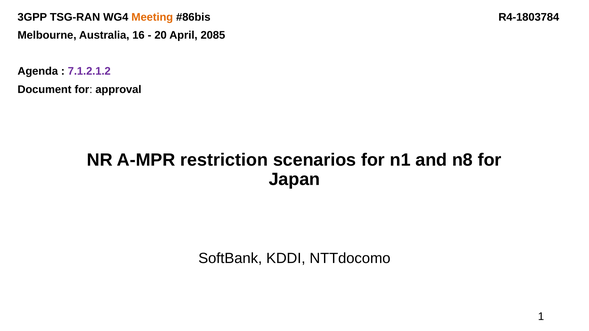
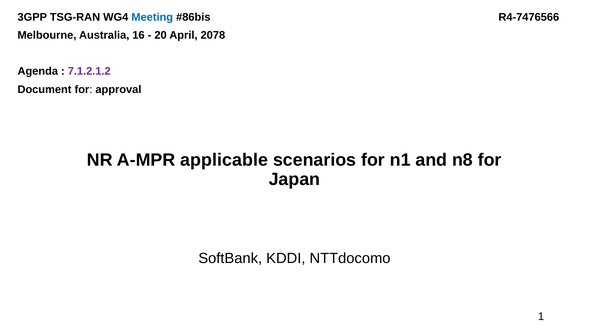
Meeting colour: orange -> blue
R4-1803784: R4-1803784 -> R4-7476566
2085: 2085 -> 2078
restriction: restriction -> applicable
